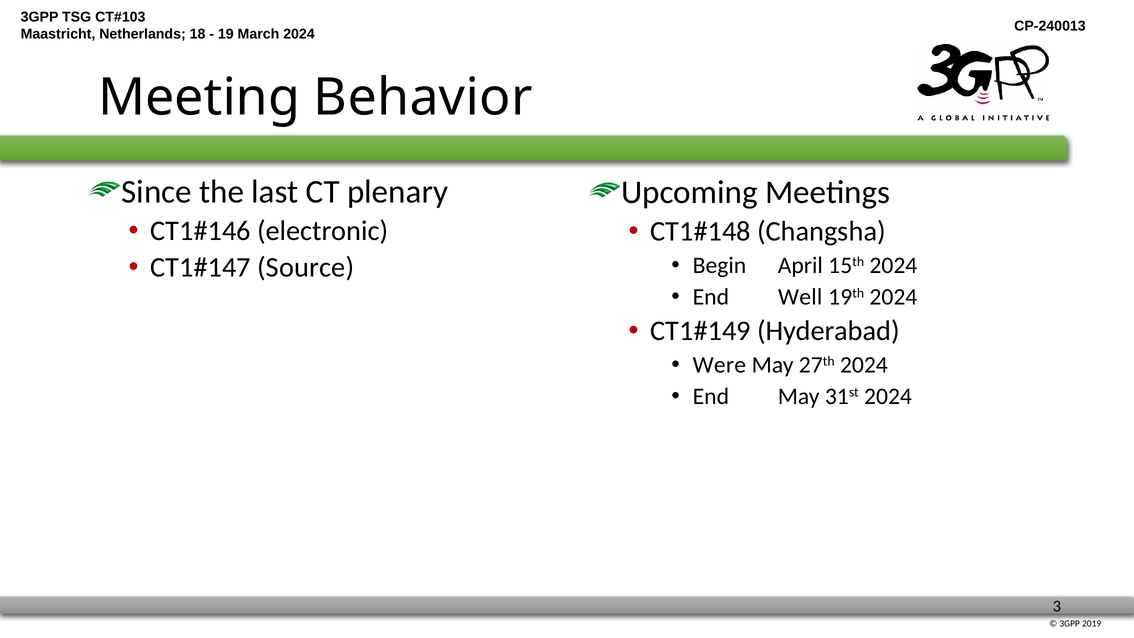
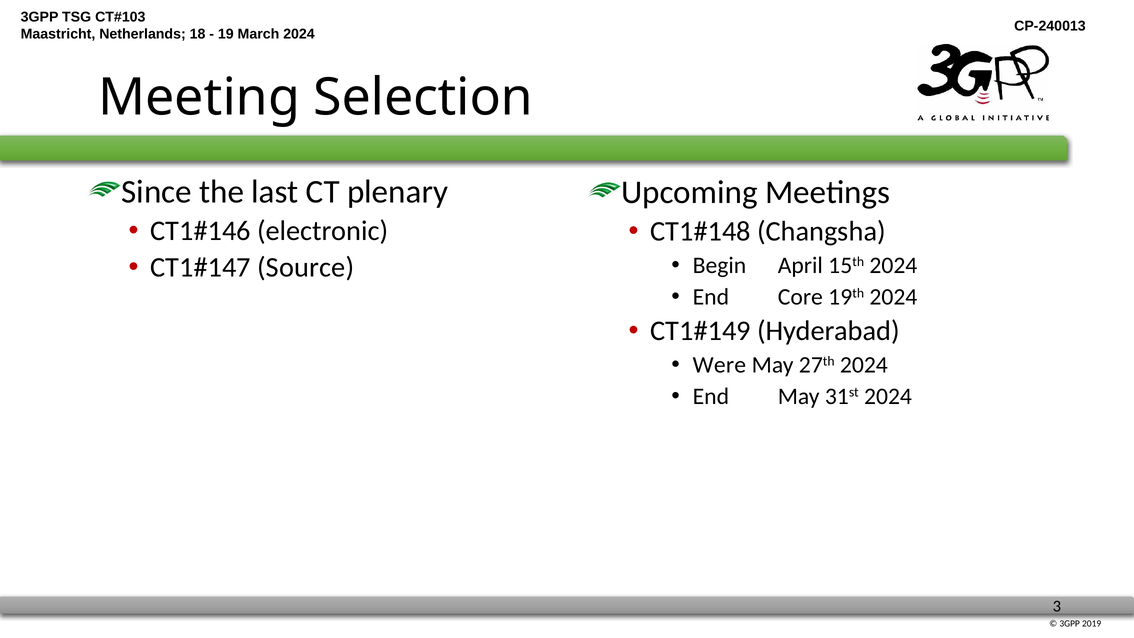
Behavior: Behavior -> Selection
Well: Well -> Core
